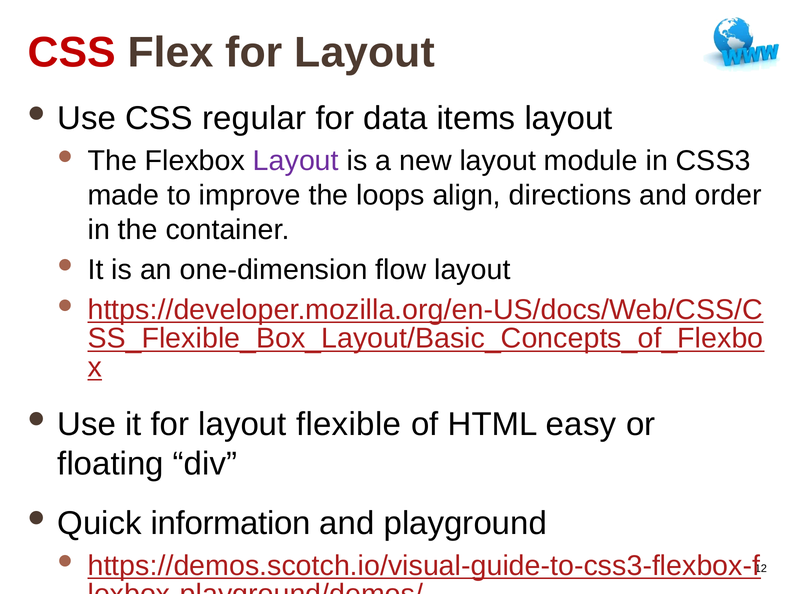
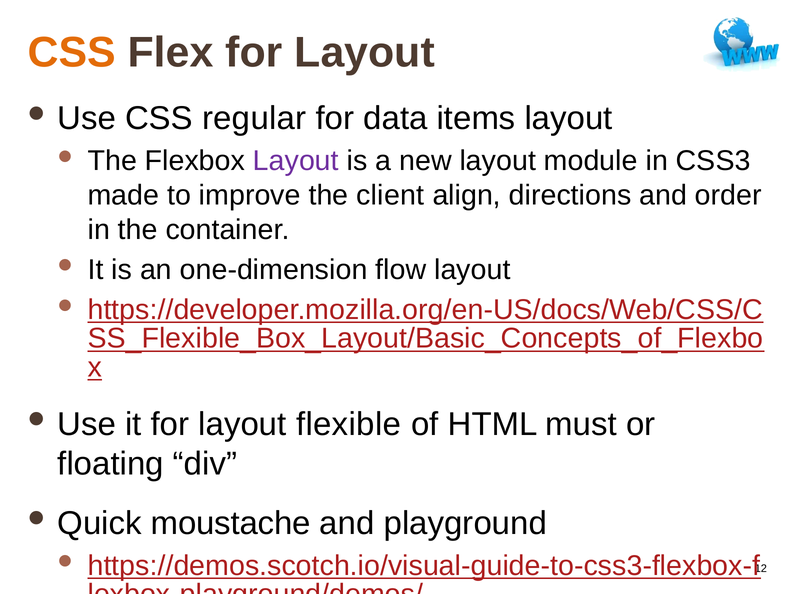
CSS at (72, 52) colour: red -> orange
loops: loops -> client
easy: easy -> must
information: information -> moustache
